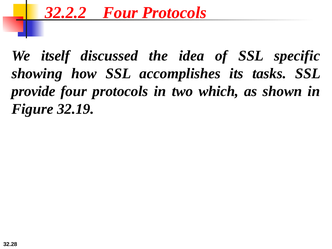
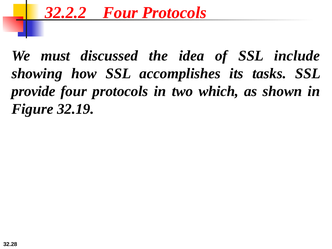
itself: itself -> must
specific: specific -> include
